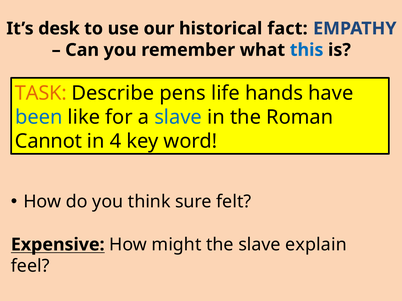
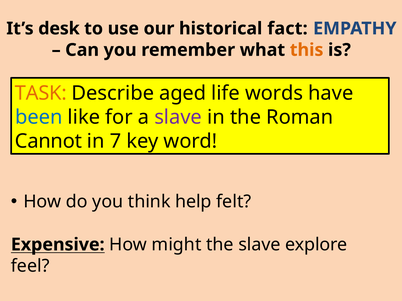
this colour: blue -> orange
pens: pens -> aged
hands: hands -> words
slave at (178, 117) colour: blue -> purple
4: 4 -> 7
sure: sure -> help
explain: explain -> explore
